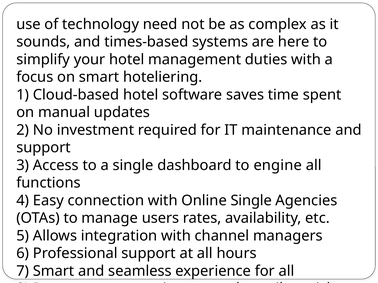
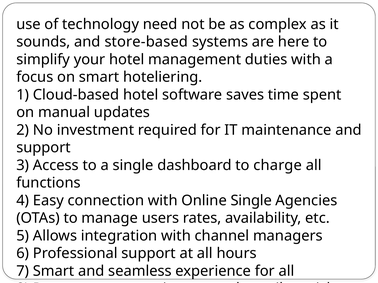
times-based: times-based -> store-based
engine: engine -> charge
